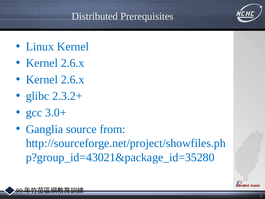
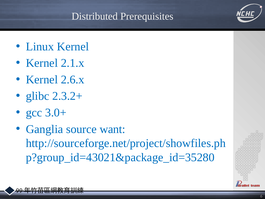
2.6.x at (73, 63): 2.6.x -> 2.1.x
from: from -> want
